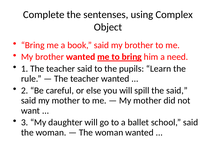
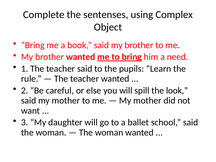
the said: said -> look
